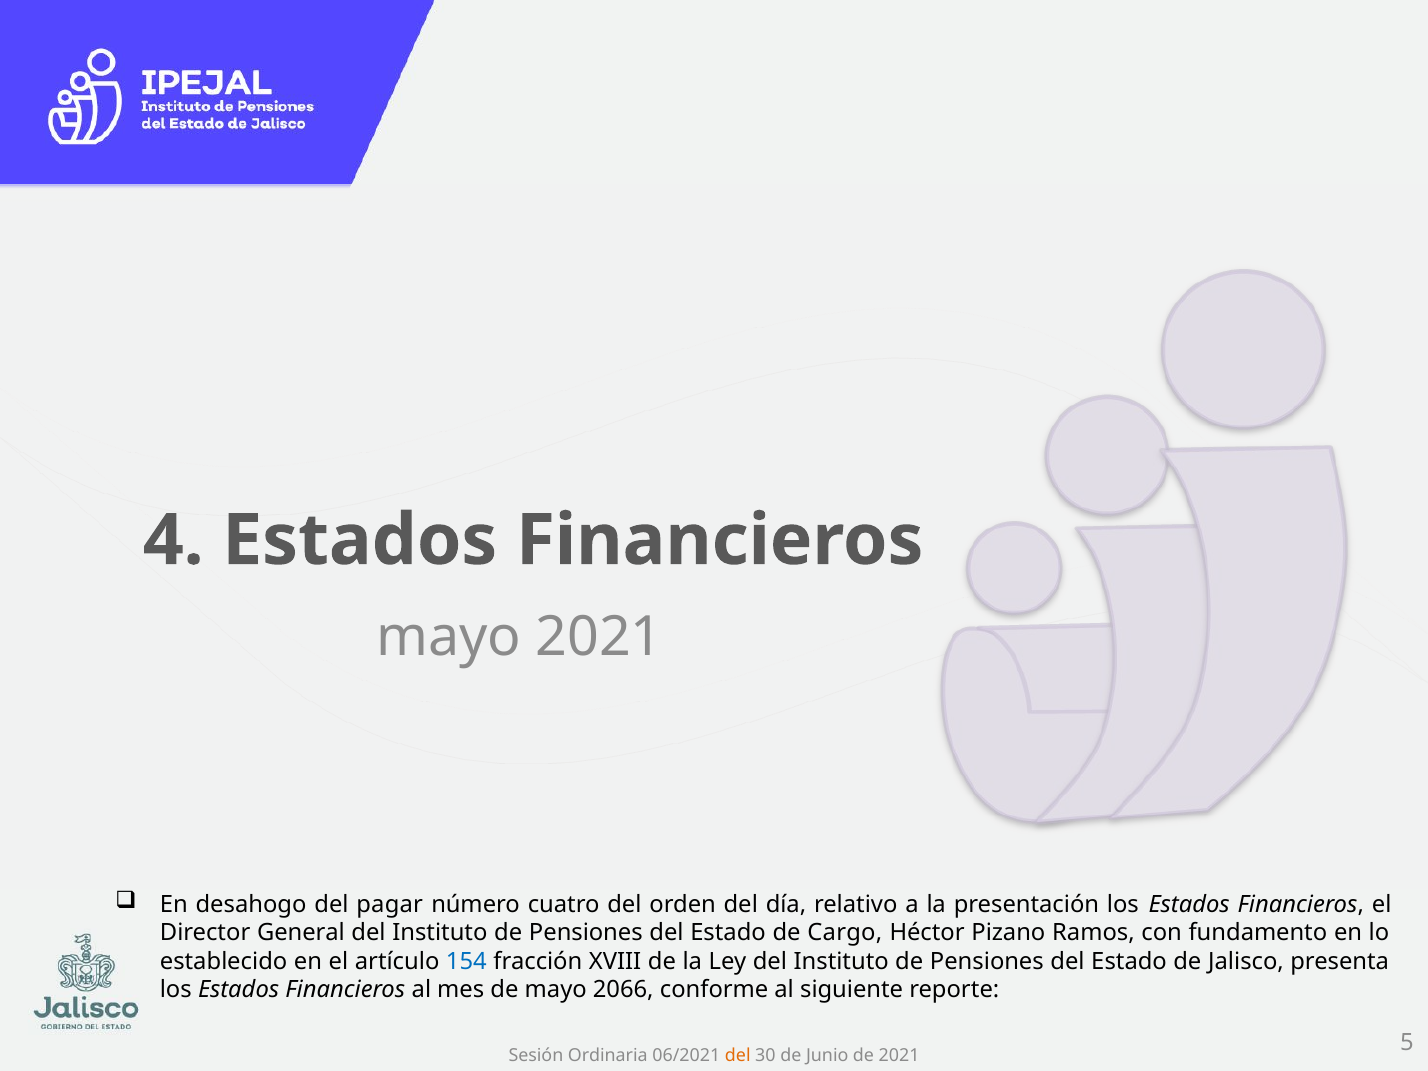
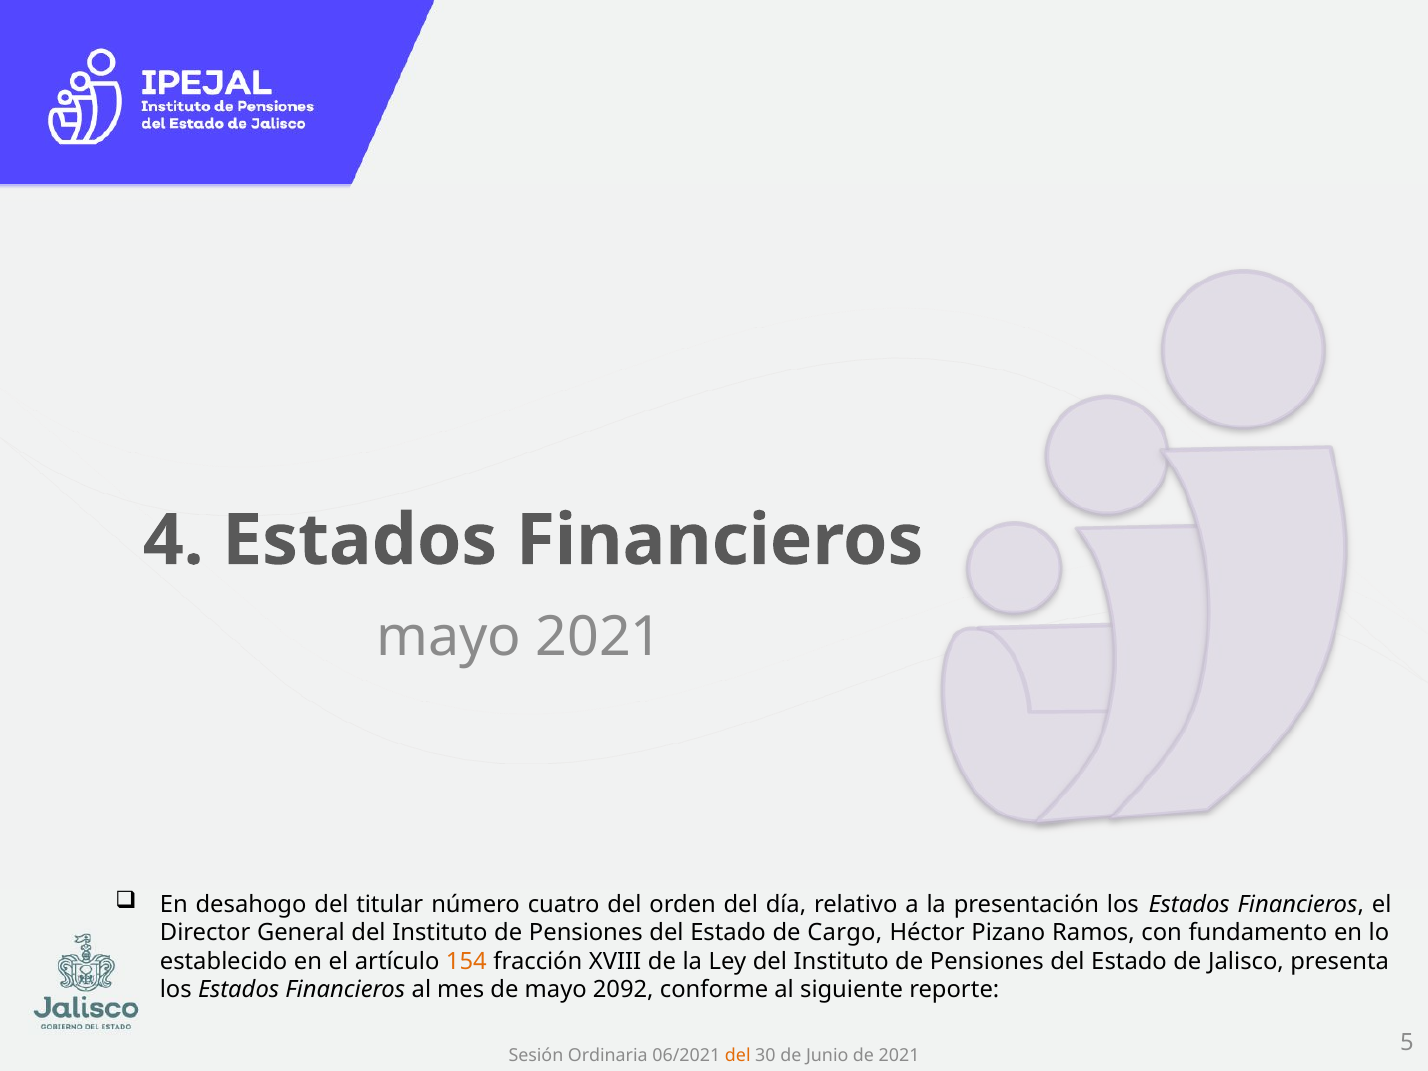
pagar: pagar -> titular
154 colour: blue -> orange
2066: 2066 -> 2092
